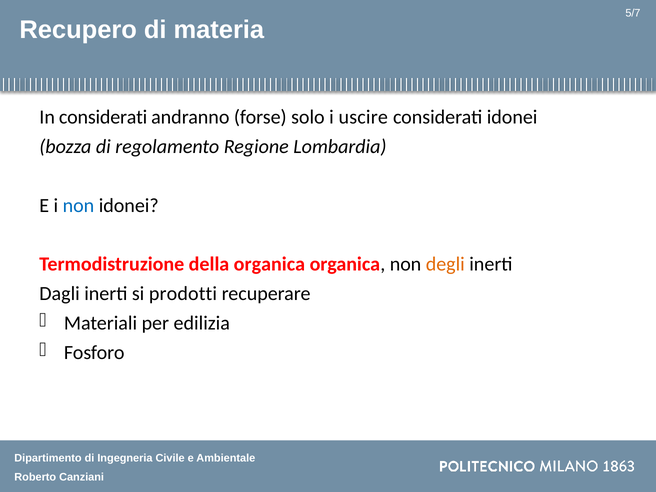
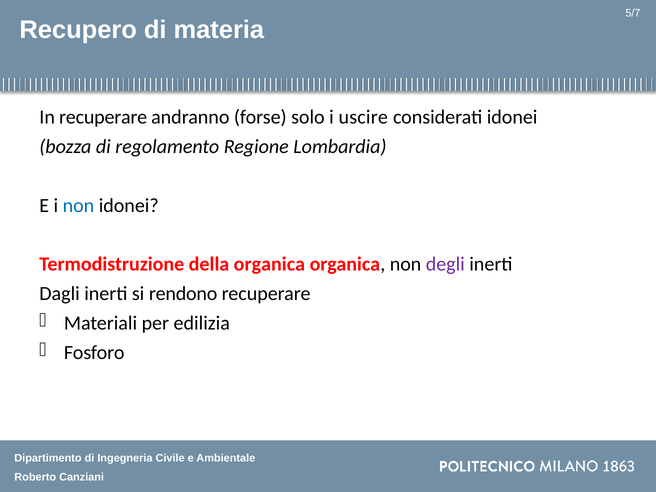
In considerati: considerati -> recuperare
degli colour: orange -> purple
prodotti: prodotti -> rendono
